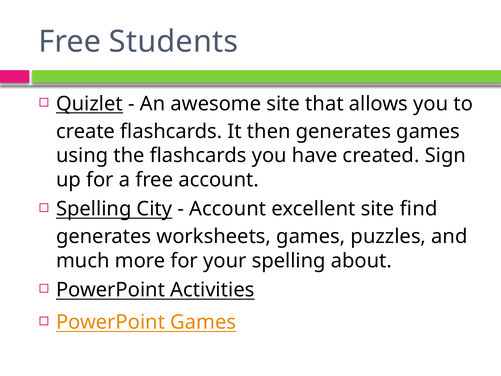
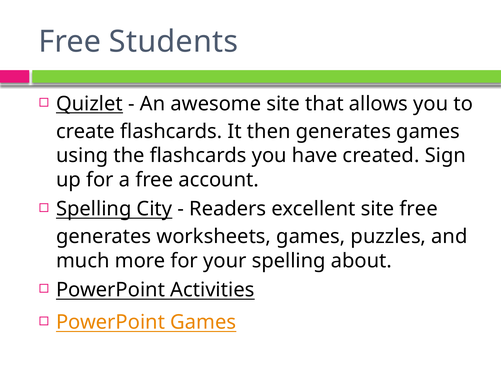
Account at (228, 209): Account -> Readers
site find: find -> free
